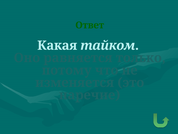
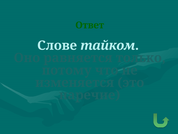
Какая: Какая -> Слове
